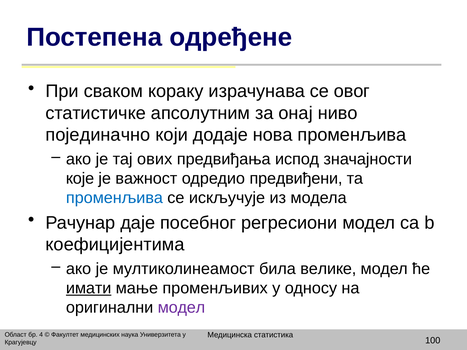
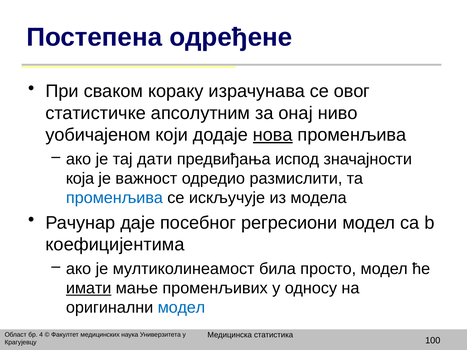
појединачно: појединачно -> уобичајеном
нова underline: none -> present
ових: ових -> дати
које: које -> која
предвиђени: предвиђени -> размислити
велике: велике -> просто
модел at (181, 308) colour: purple -> blue
